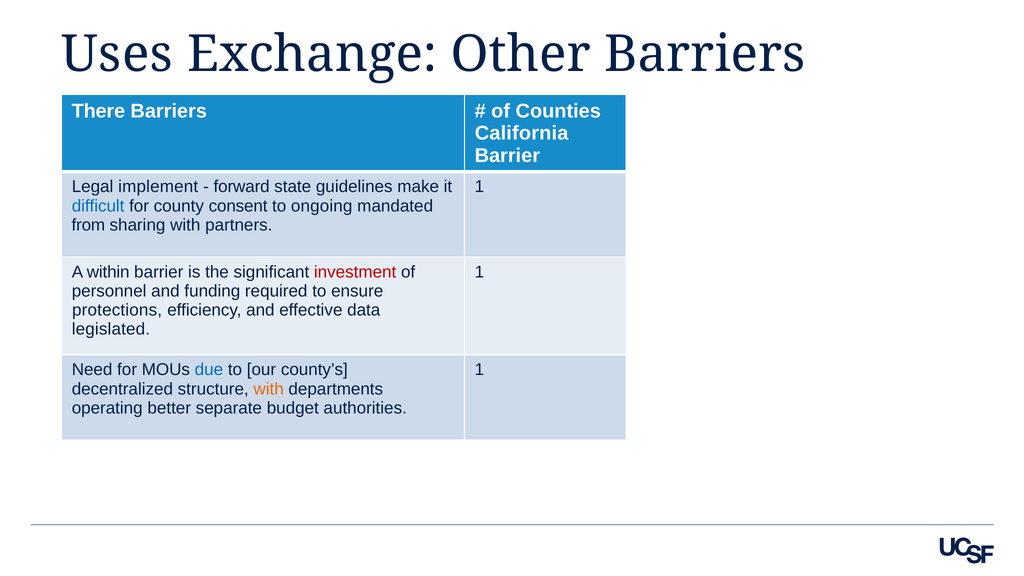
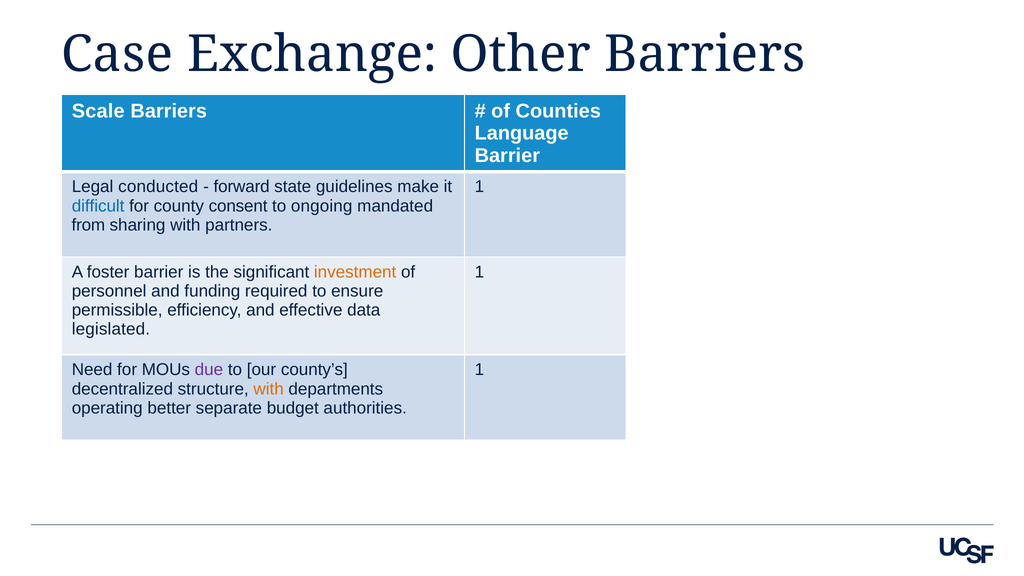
Uses: Uses -> Case
There: There -> Scale
California: California -> Language
implement: implement -> conducted
within: within -> foster
investment colour: red -> orange
protections: protections -> permissible
due colour: blue -> purple
